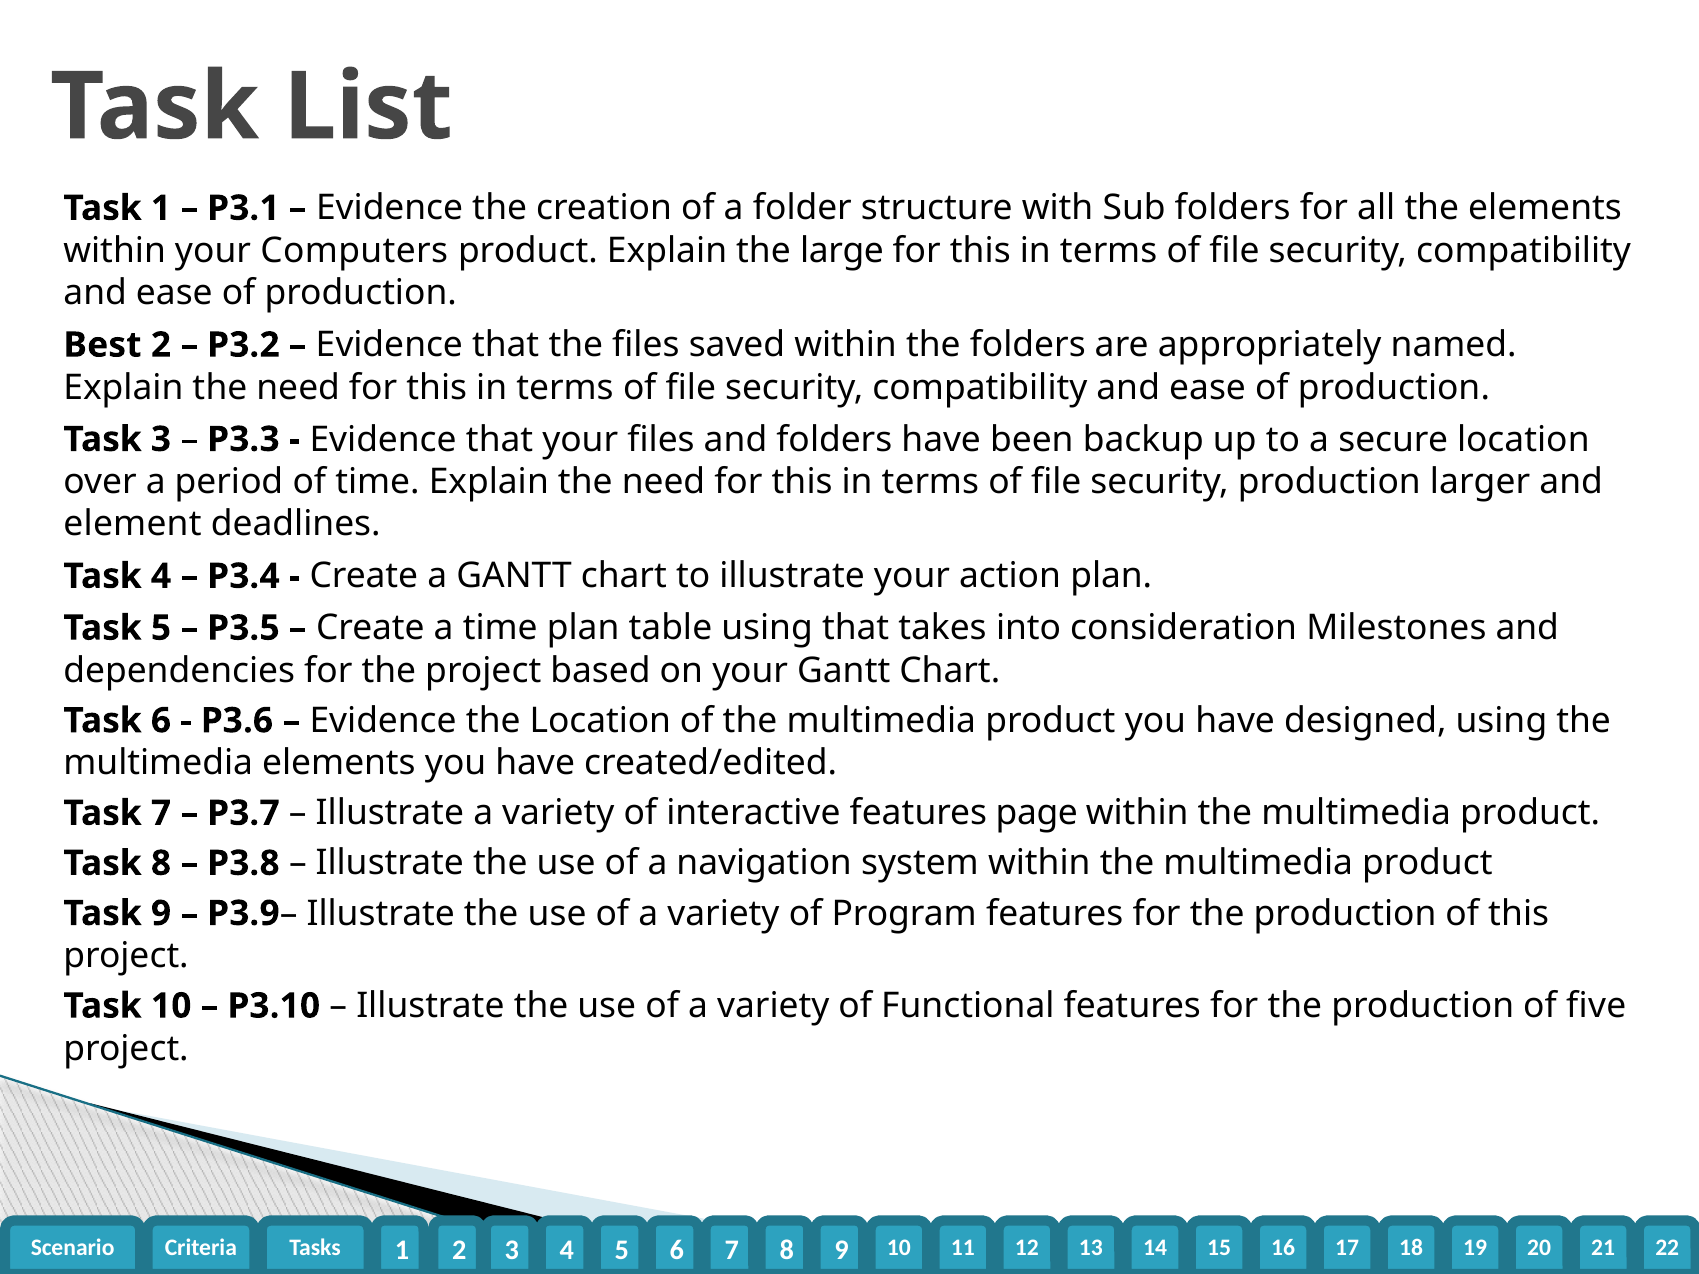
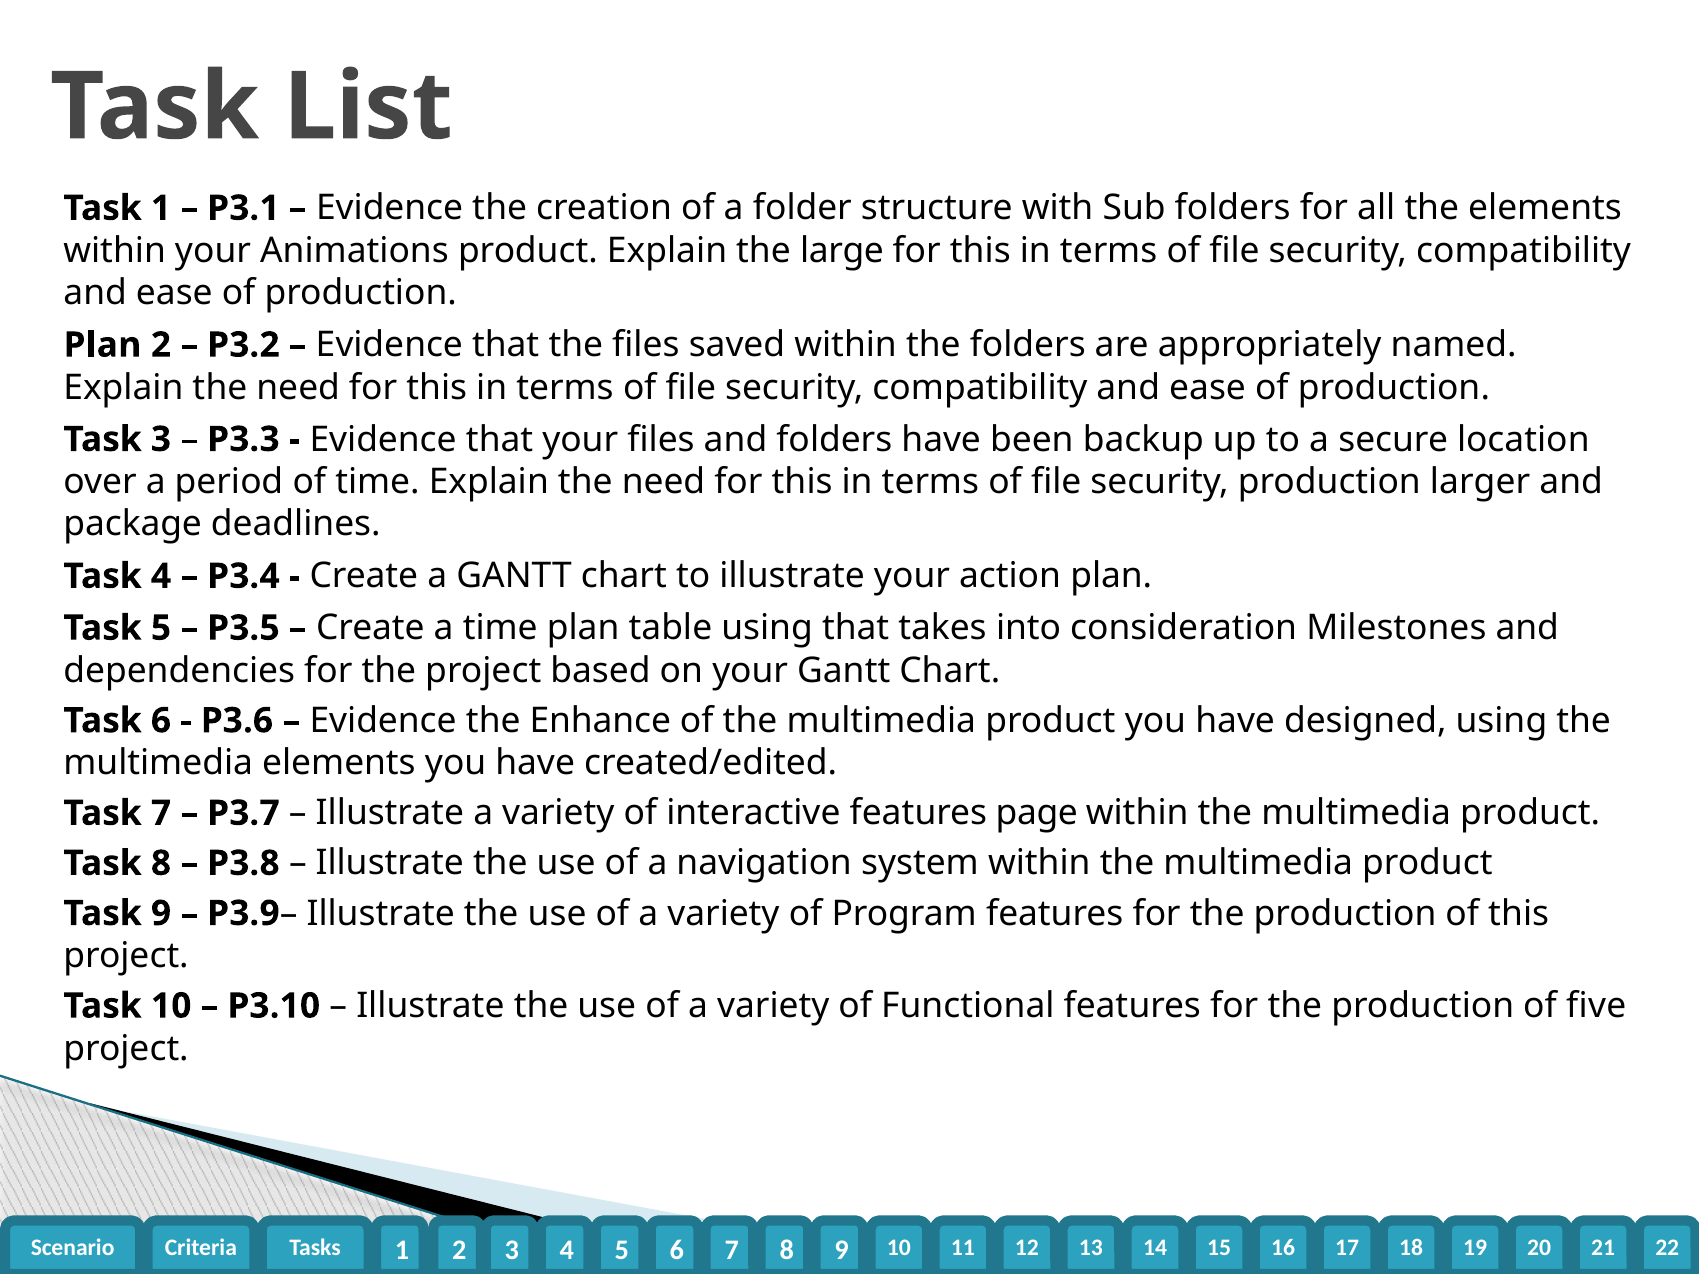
Computers: Computers -> Animations
Best at (103, 345): Best -> Plan
element: element -> package
the Location: Location -> Enhance
